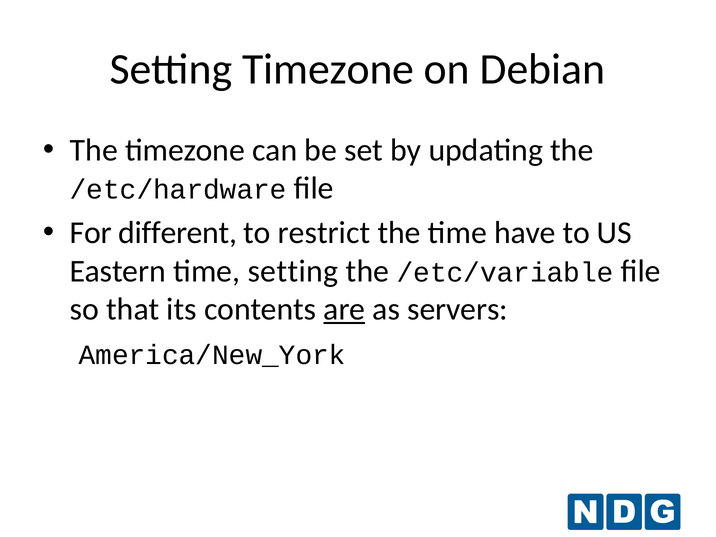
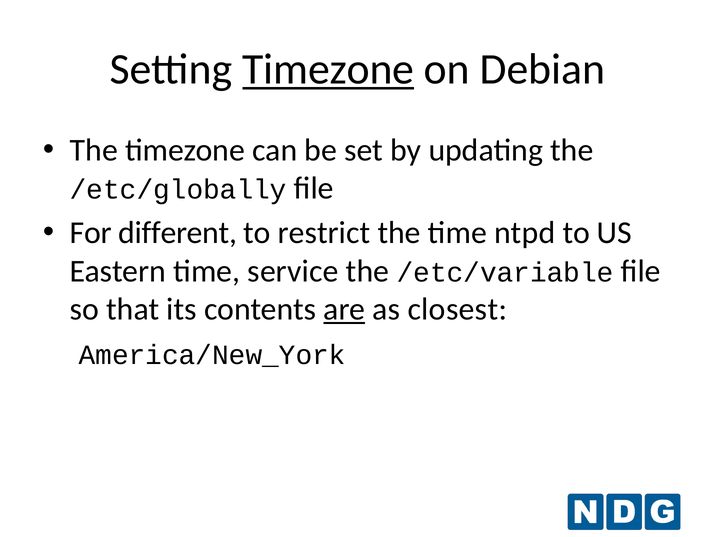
Timezone at (328, 69) underline: none -> present
/etc/hardware: /etc/hardware -> /etc/globally
have: have -> ntpd
time setting: setting -> service
servers: servers -> closest
